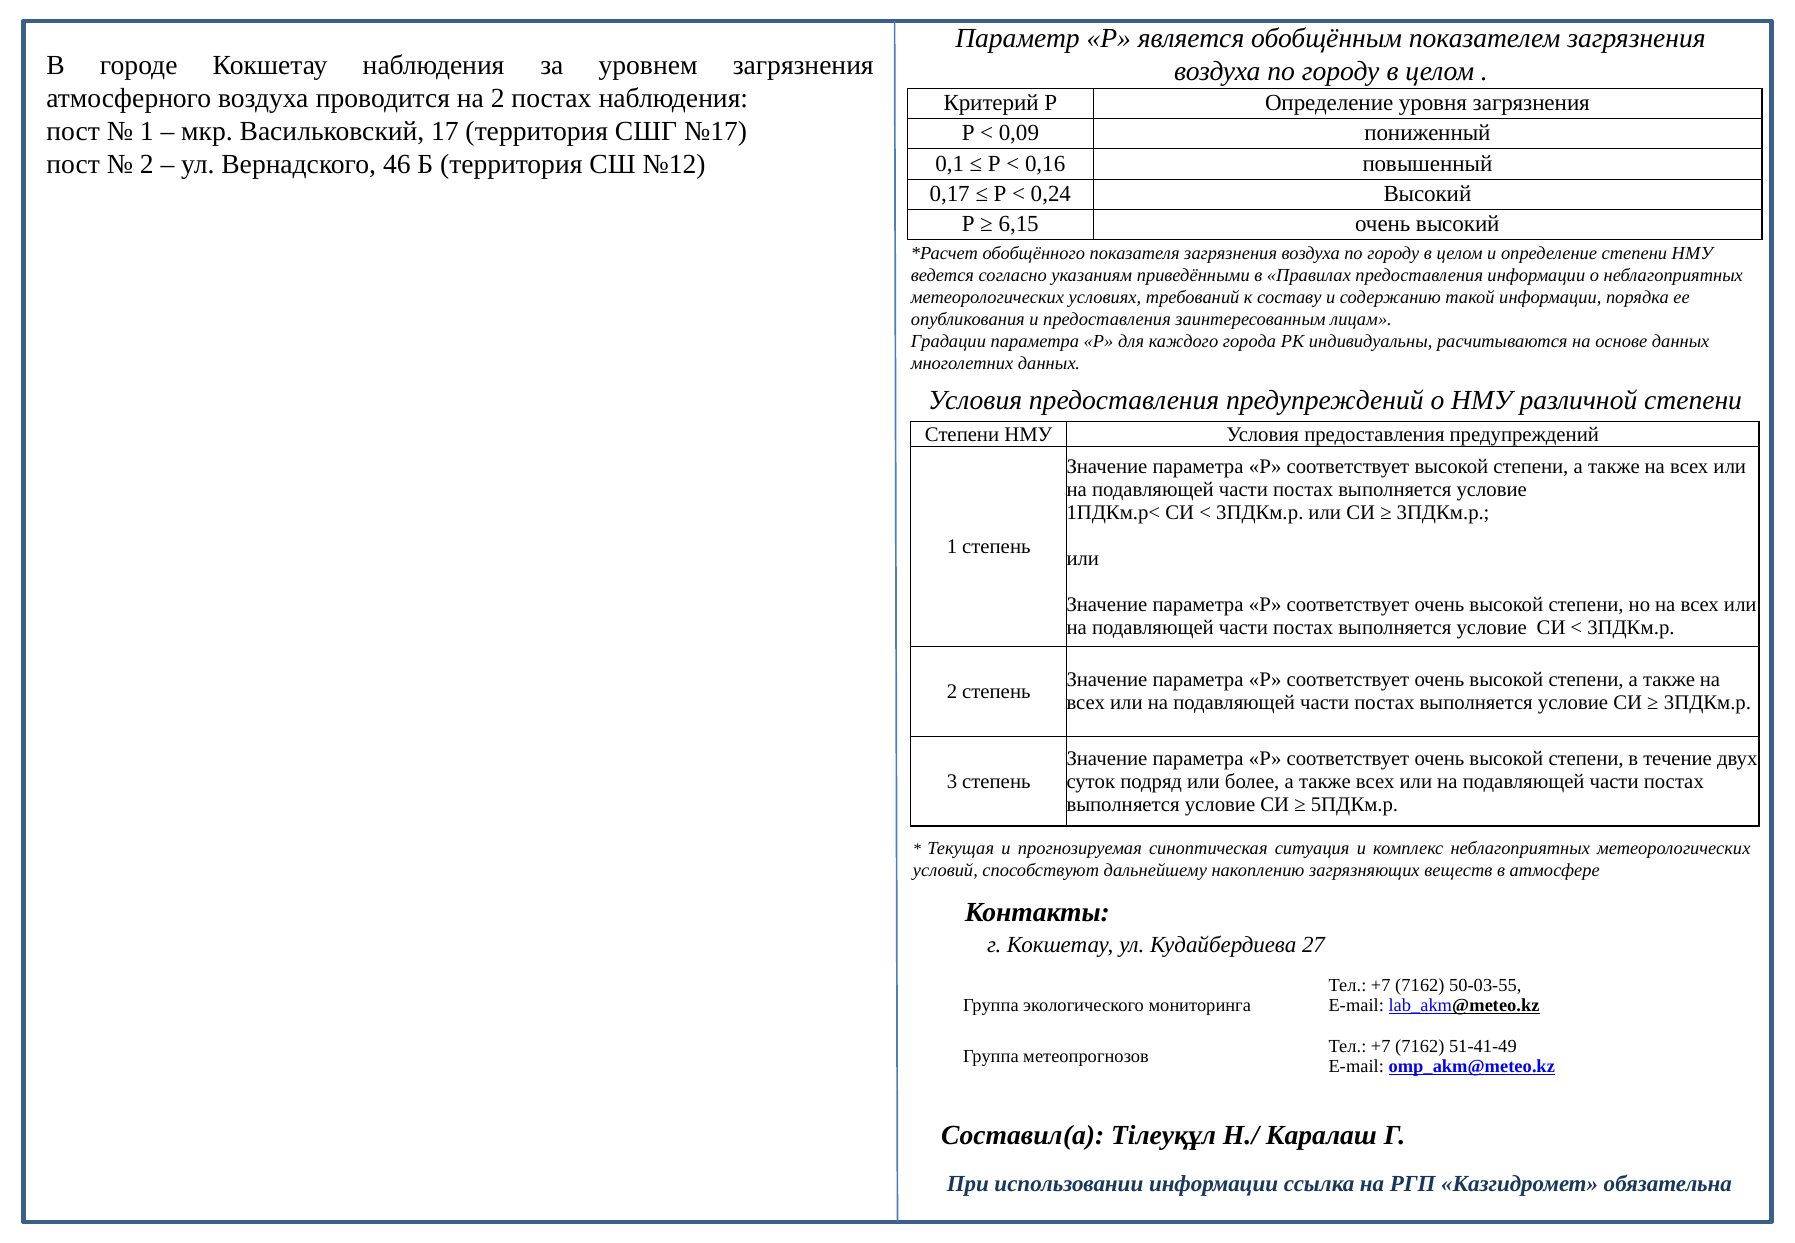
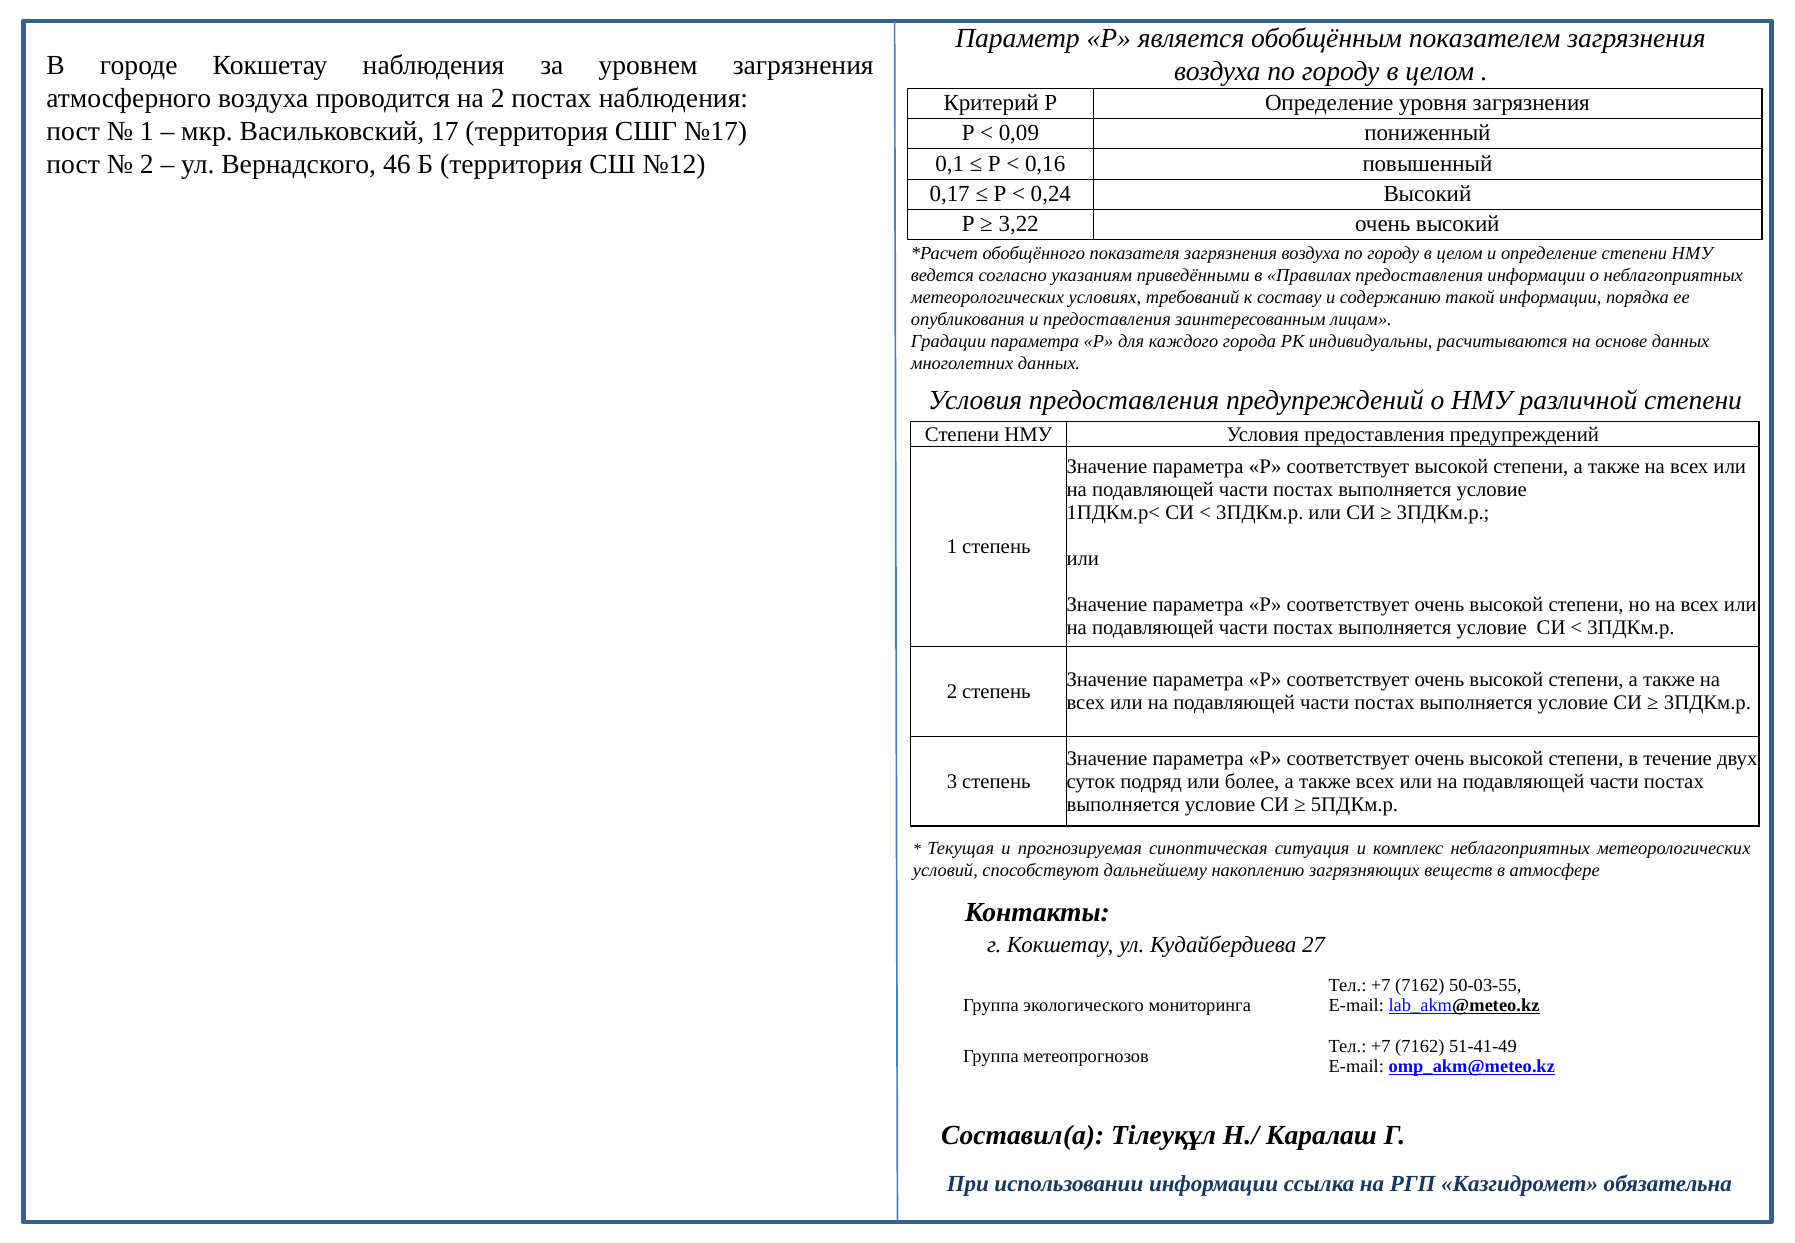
6,15: 6,15 -> 3,22
